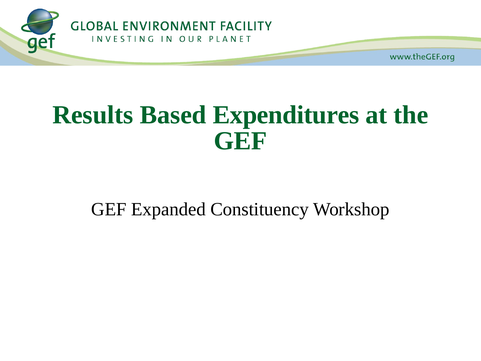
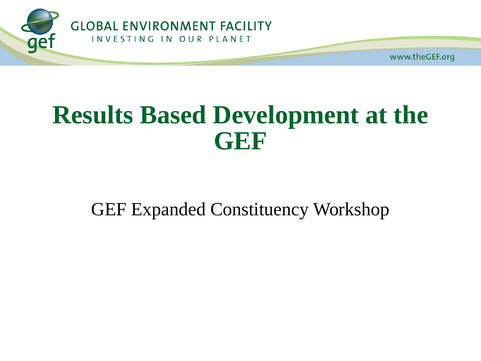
Expenditures: Expenditures -> Development
